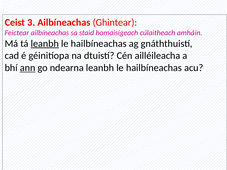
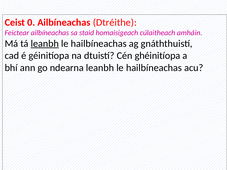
3: 3 -> 0
Ghintear: Ghintear -> Dtréithe
ailléileacha: ailléileacha -> ghéinitíopa
ann underline: present -> none
